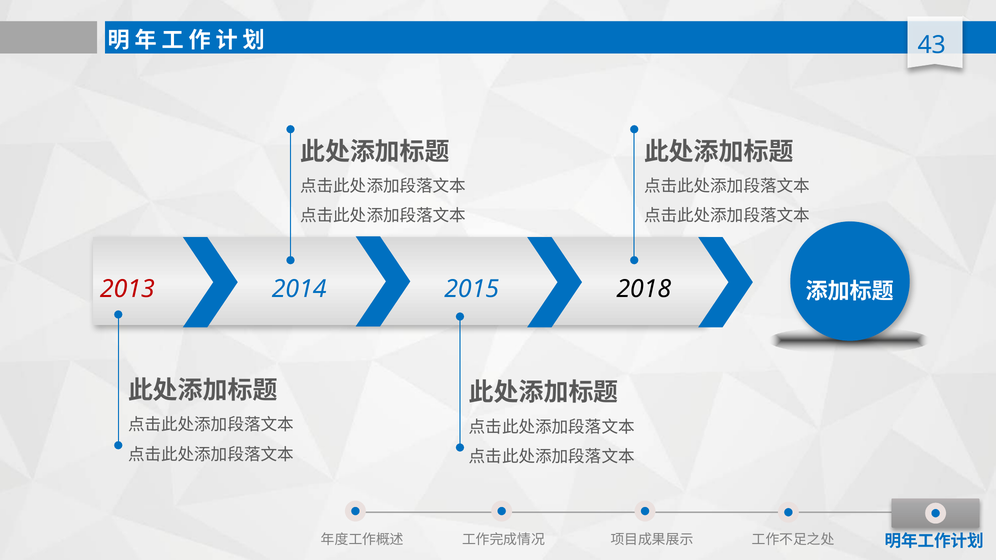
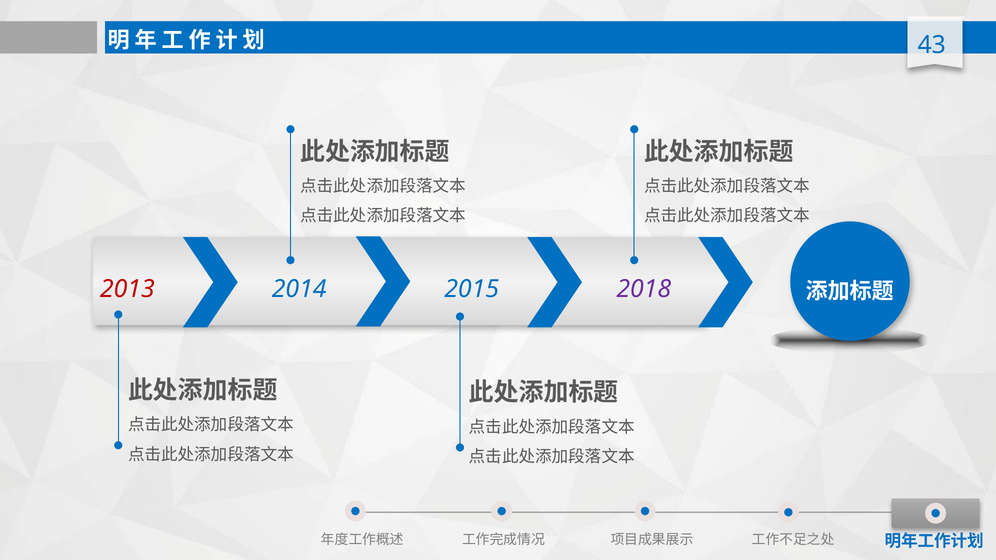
2018 colour: black -> purple
